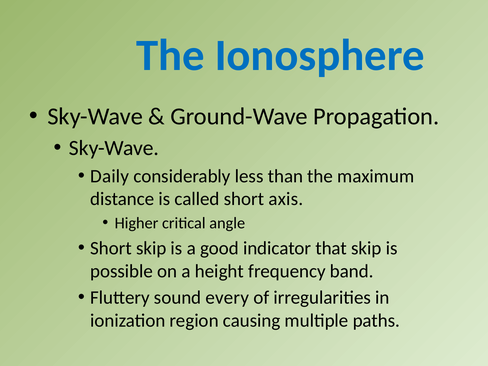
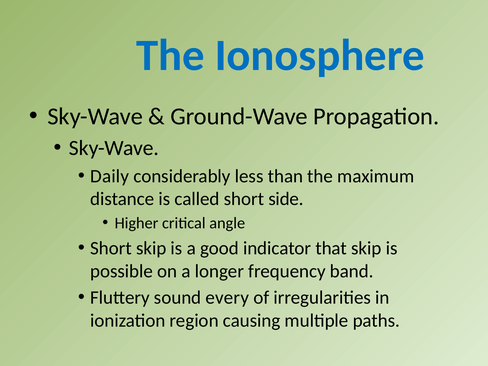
axis: axis -> side
height: height -> longer
